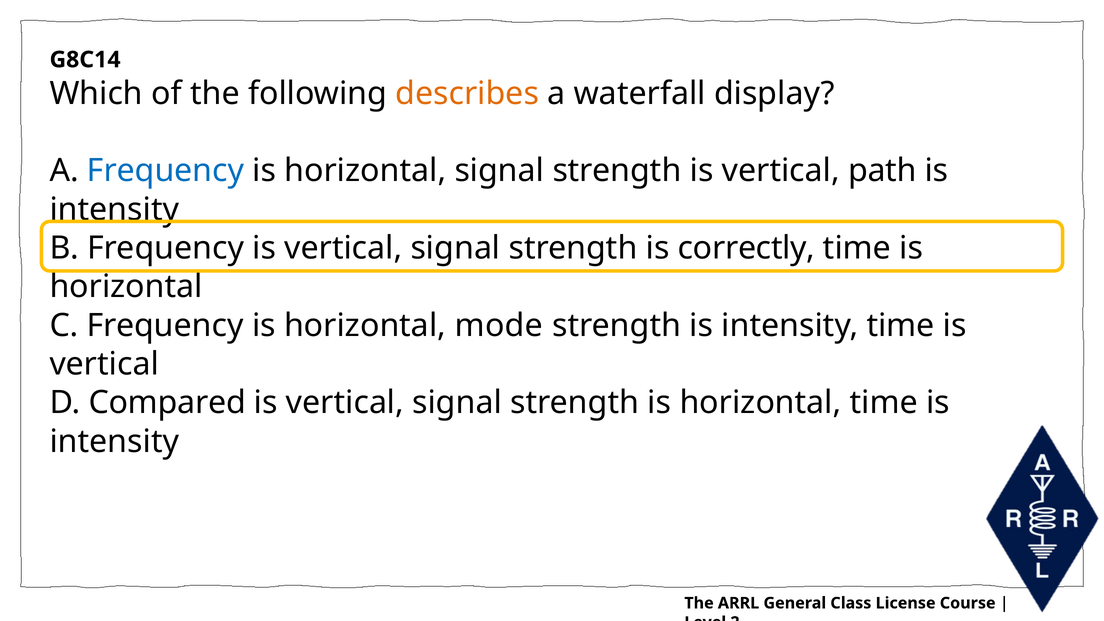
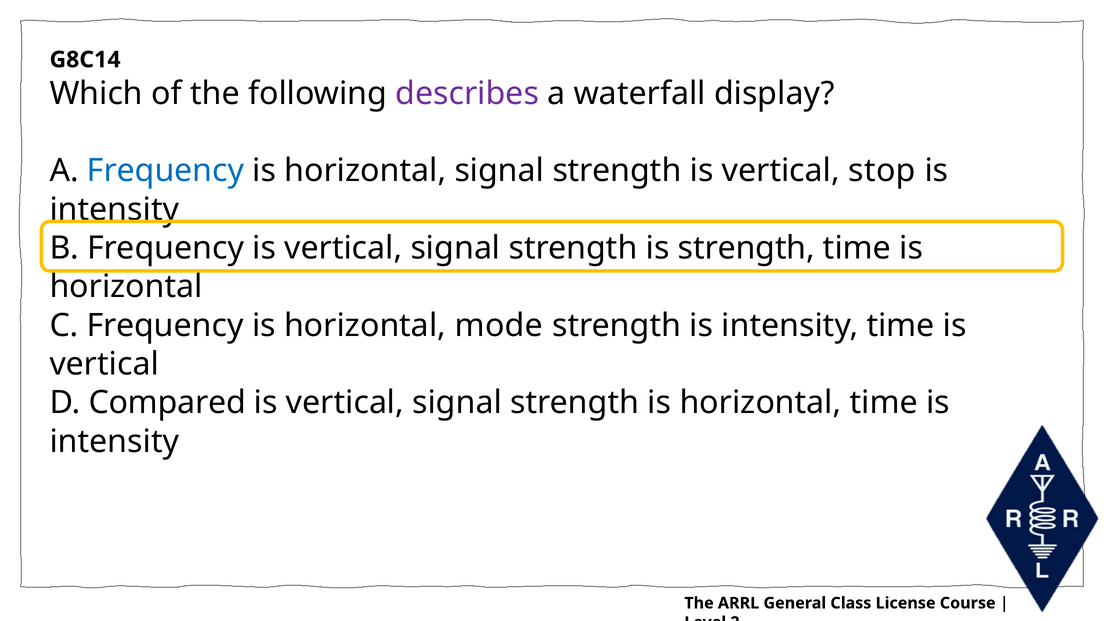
describes colour: orange -> purple
path: path -> stop
is correctly: correctly -> strength
